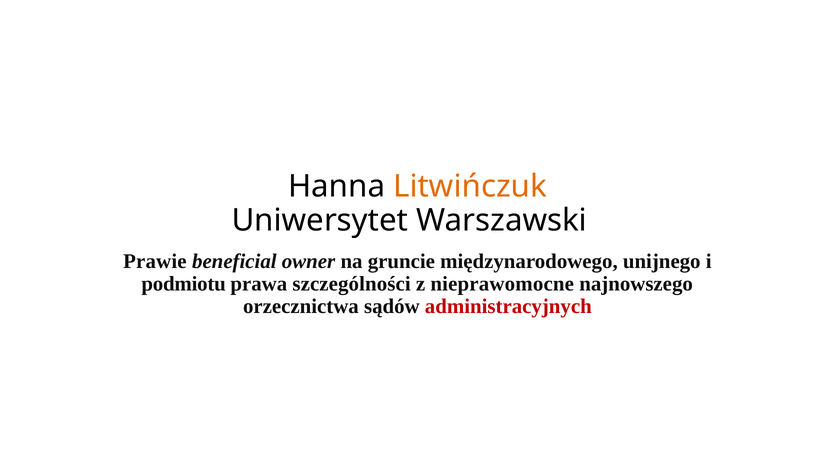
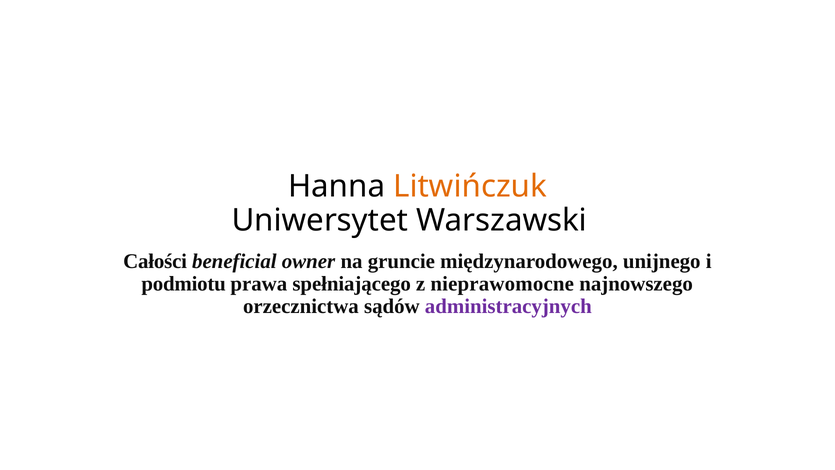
Prawie: Prawie -> Całości
szczególności: szczególności -> spełniającego
administracyjnych colour: red -> purple
